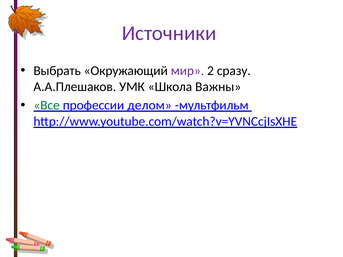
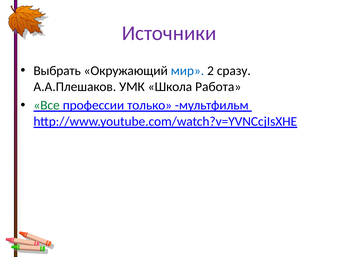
мир colour: purple -> blue
Важны: Важны -> Работа
делом: делом -> только
